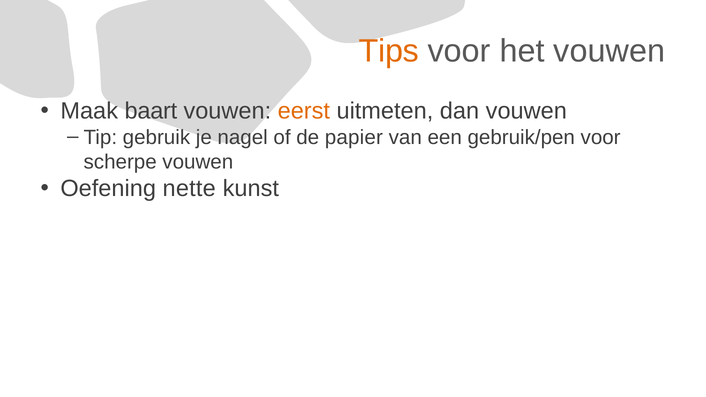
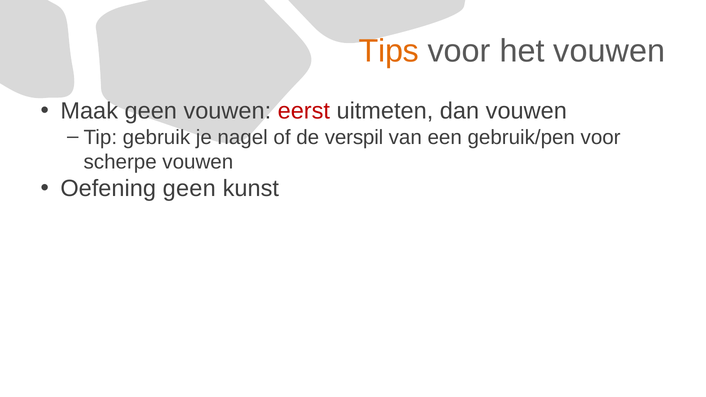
Maak baart: baart -> geen
eerst colour: orange -> red
papier: papier -> verspil
Oefening nette: nette -> geen
